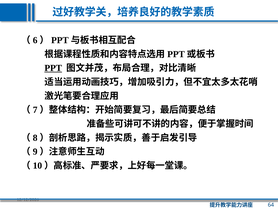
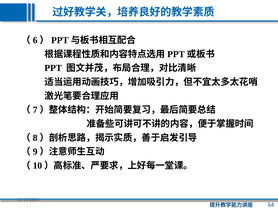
PPT underline: present -> none
